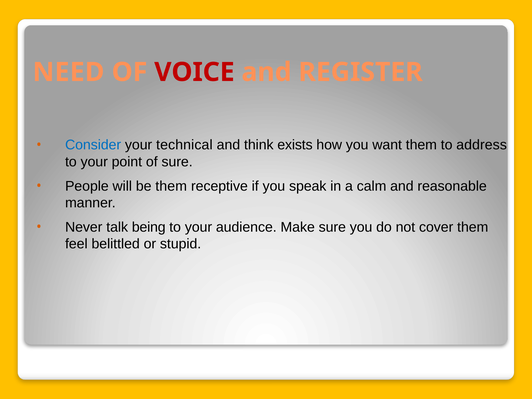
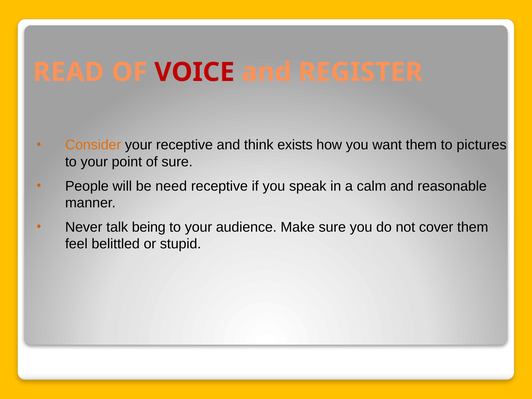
NEED: NEED -> READ
Consider colour: blue -> orange
your technical: technical -> receptive
address: address -> pictures
be them: them -> need
